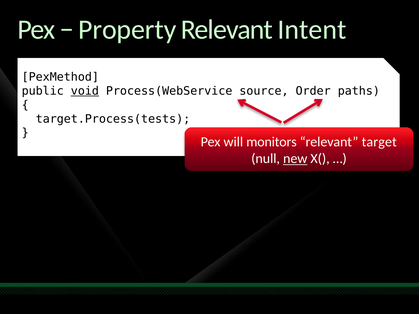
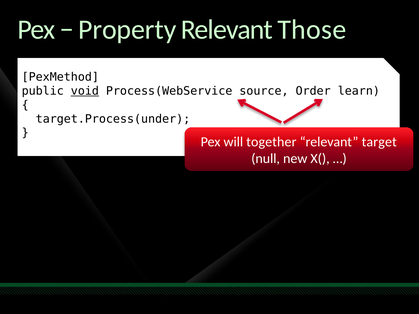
Intent: Intent -> Those
paths: paths -> learn
target.Process(tests: target.Process(tests -> target.Process(under
monitors: monitors -> together
new underline: present -> none
